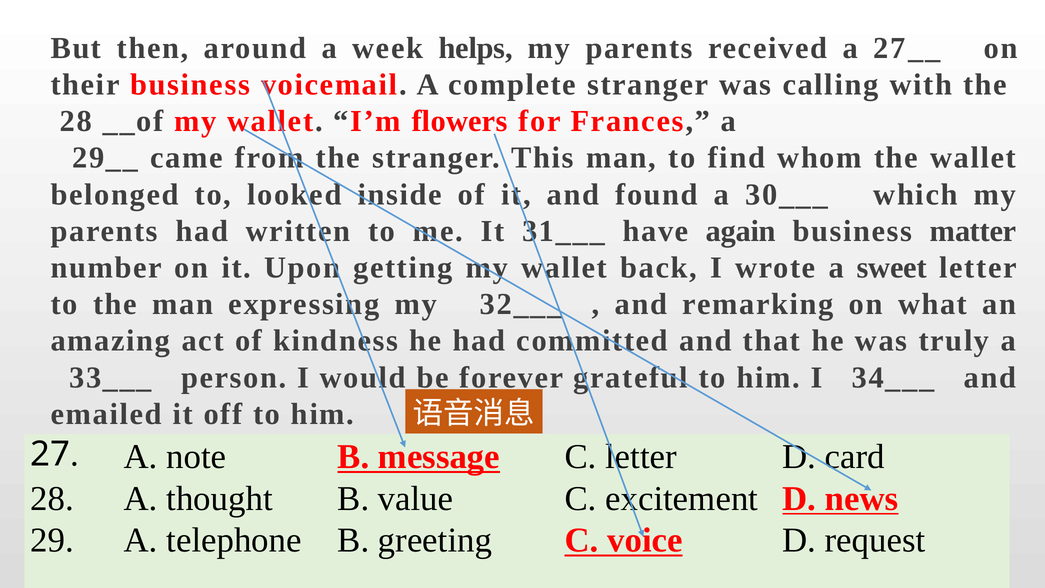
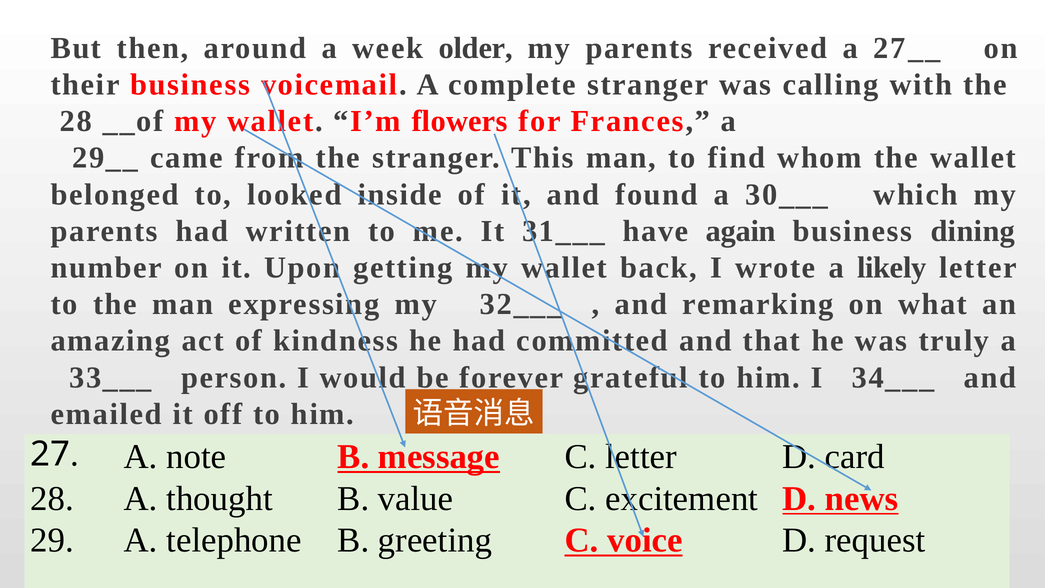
helps: helps -> older
matter: matter -> dining
sweet: sweet -> likely
